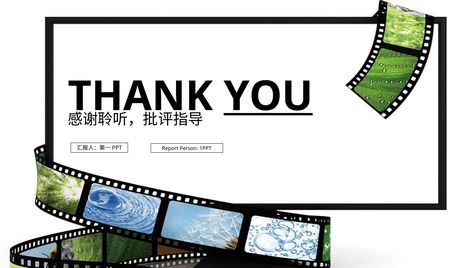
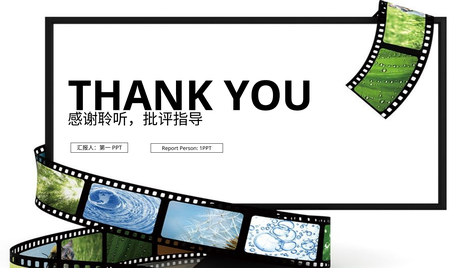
YOU underline: present -> none
